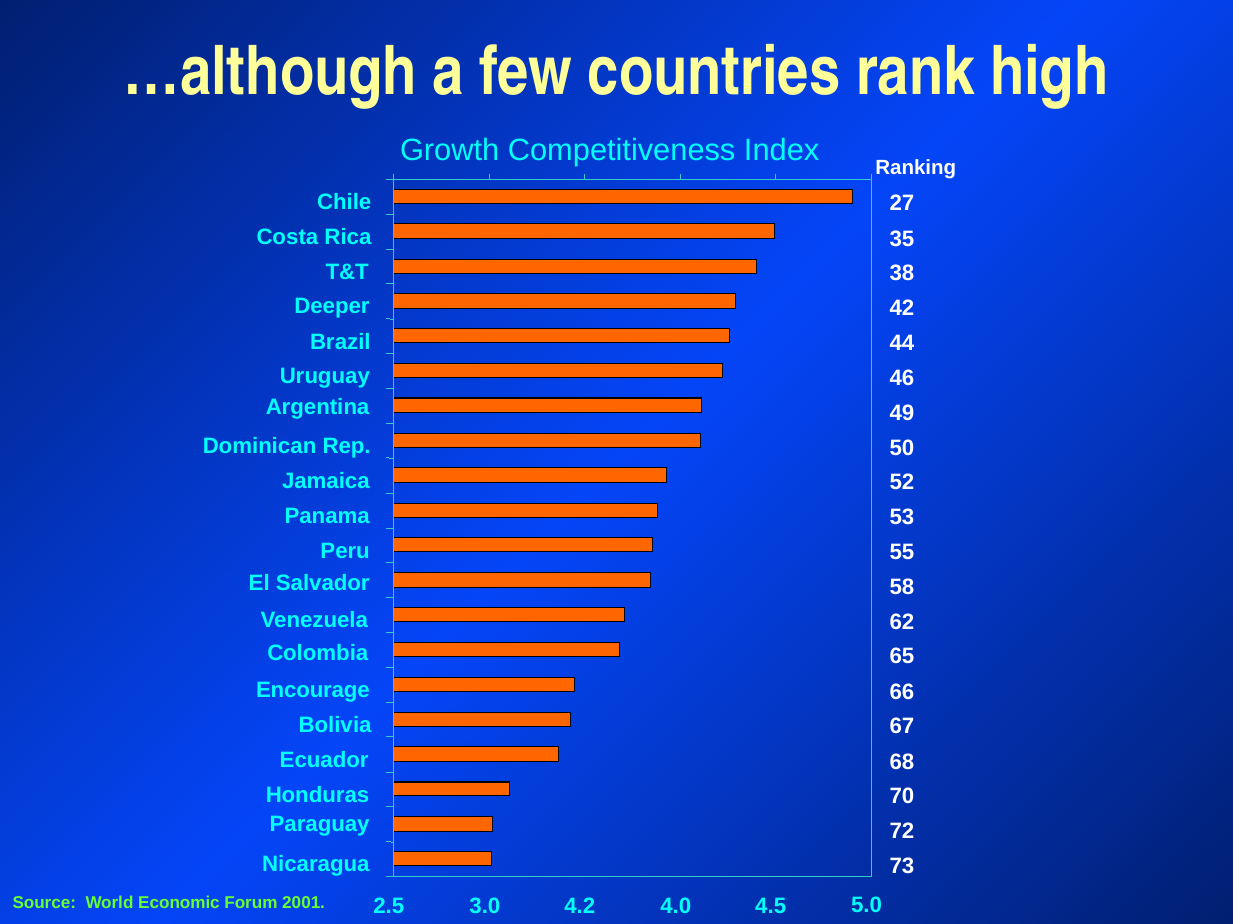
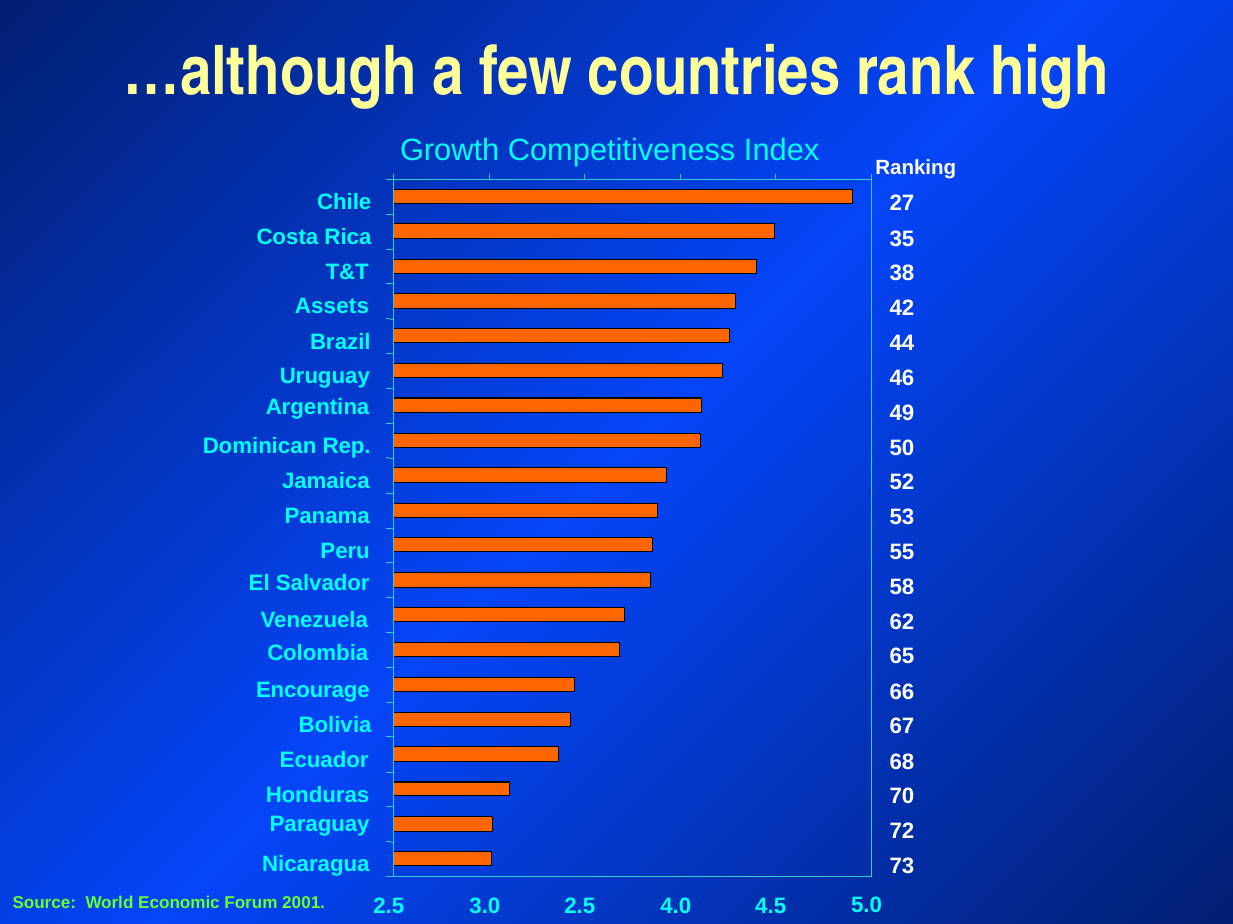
Deeper: Deeper -> Assets
3.0 4.2: 4.2 -> 2.5
